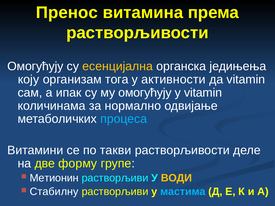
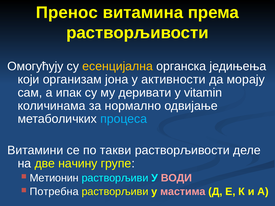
коју: коју -> који
тога: тога -> јона
да vitamin: vitamin -> морају
му омогућују: омогућују -> деривати
форму: форму -> начину
ВОДИ colour: yellow -> pink
Стабилну: Стабилну -> Потребна
мастима colour: light blue -> pink
